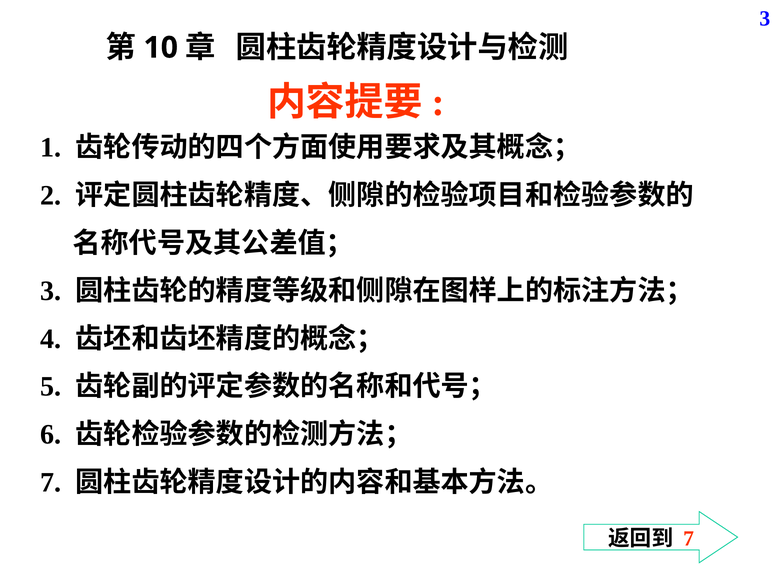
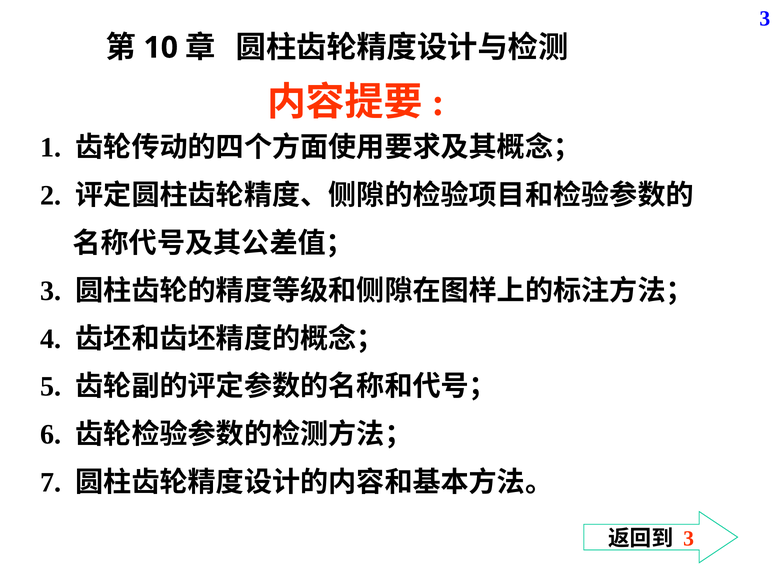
7 at (689, 538): 7 -> 3
